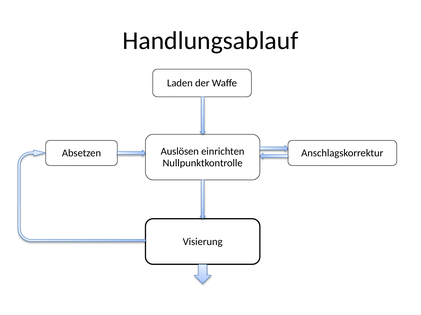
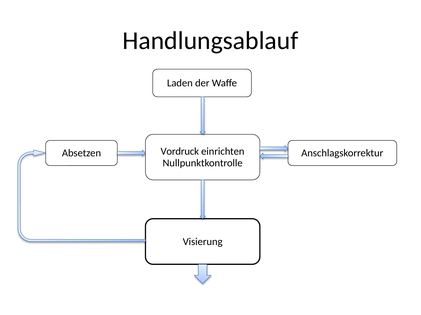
Auslösen: Auslösen -> Vordruck
